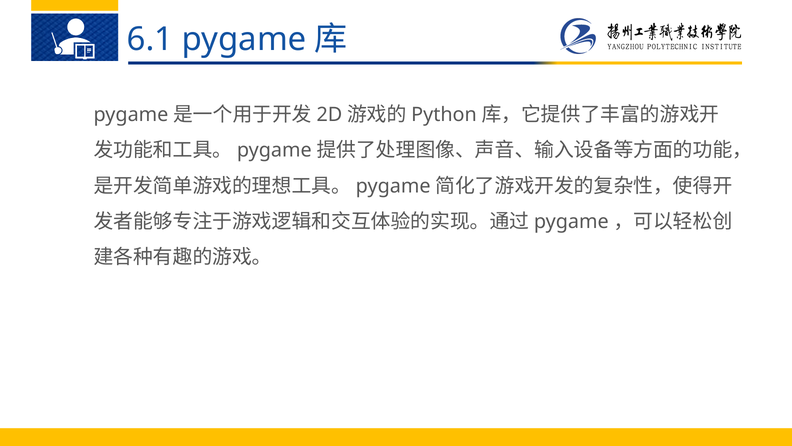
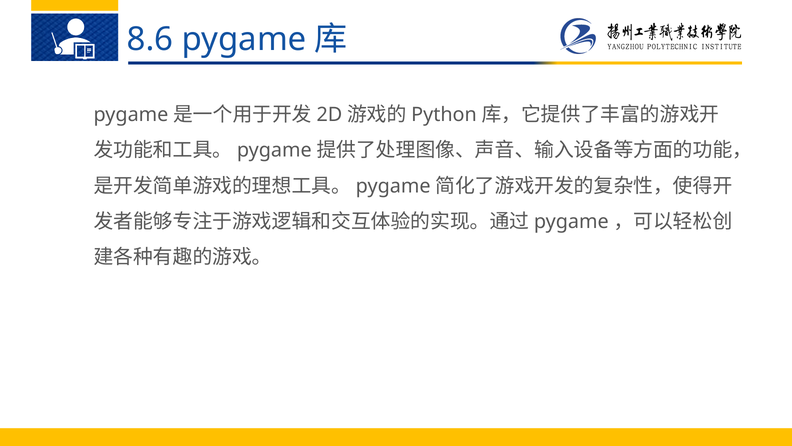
6.1: 6.1 -> 8.6
